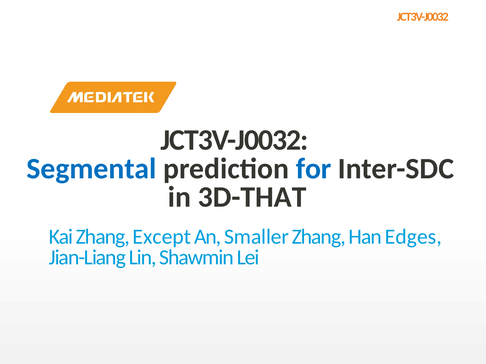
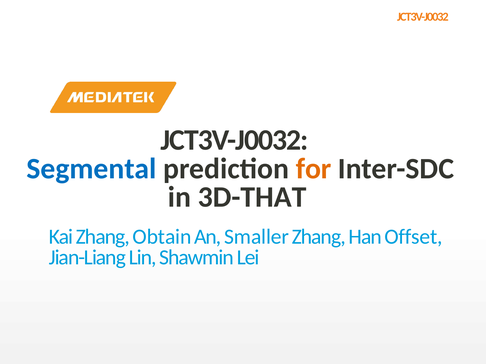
for colour: blue -> orange
Except: Except -> Obtain
Edges: Edges -> Offset
